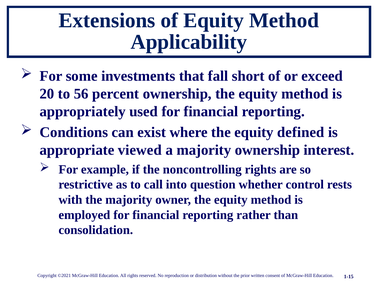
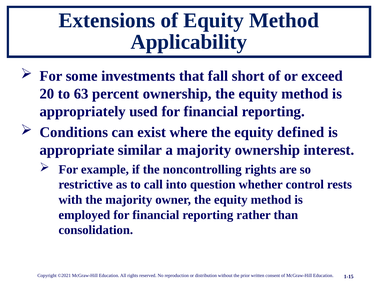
56: 56 -> 63
viewed: viewed -> similar
